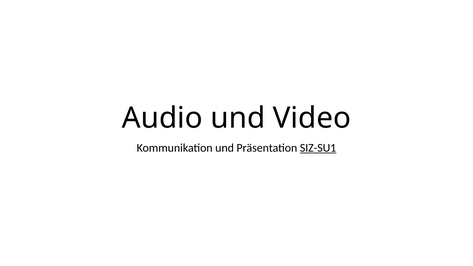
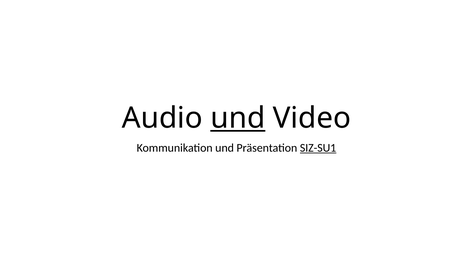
und at (238, 118) underline: none -> present
